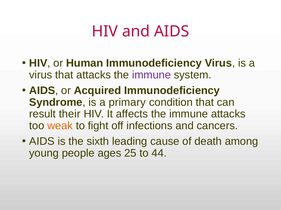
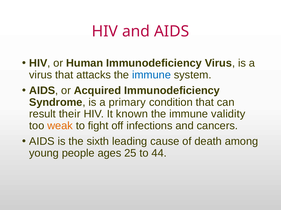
immune at (151, 75) colour: purple -> blue
affects: affects -> known
immune attacks: attacks -> validity
